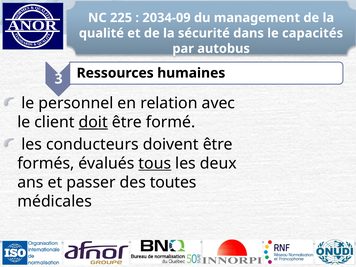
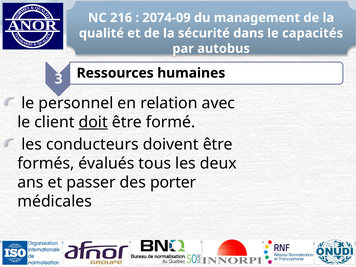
225: 225 -> 216
2034-09: 2034-09 -> 2074-09
tous underline: present -> none
toutes: toutes -> porter
